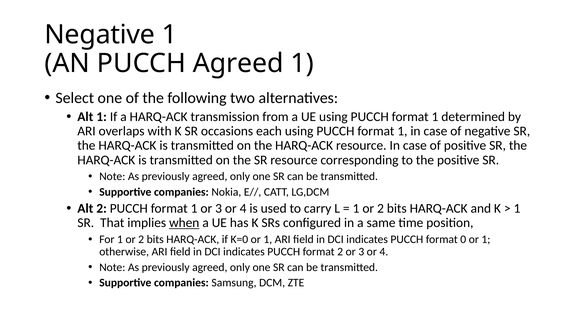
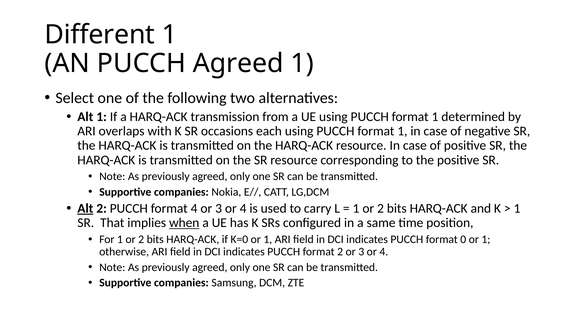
Negative at (100, 35): Negative -> Different
Alt at (85, 209) underline: none -> present
2 PUCCH format 1: 1 -> 4
